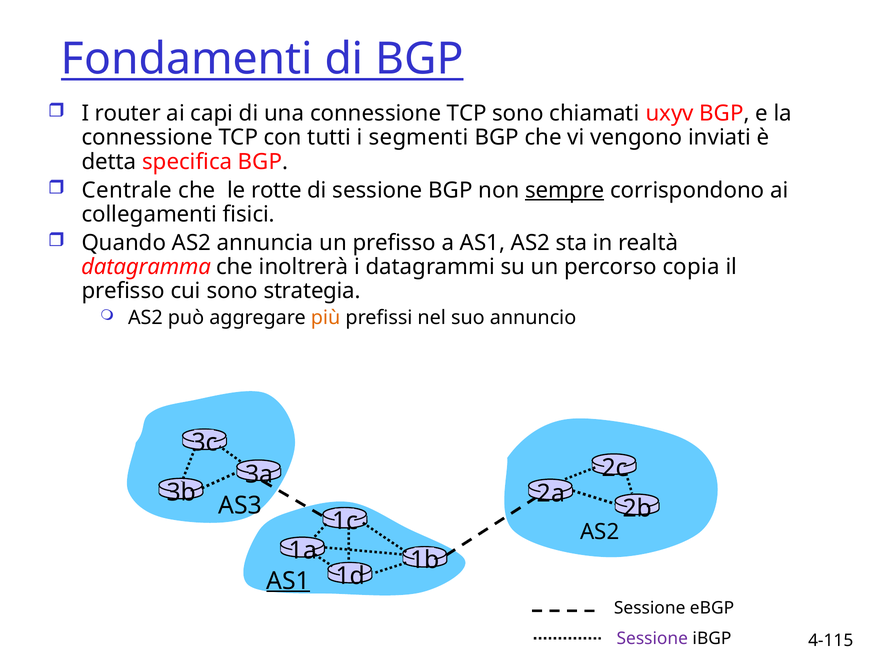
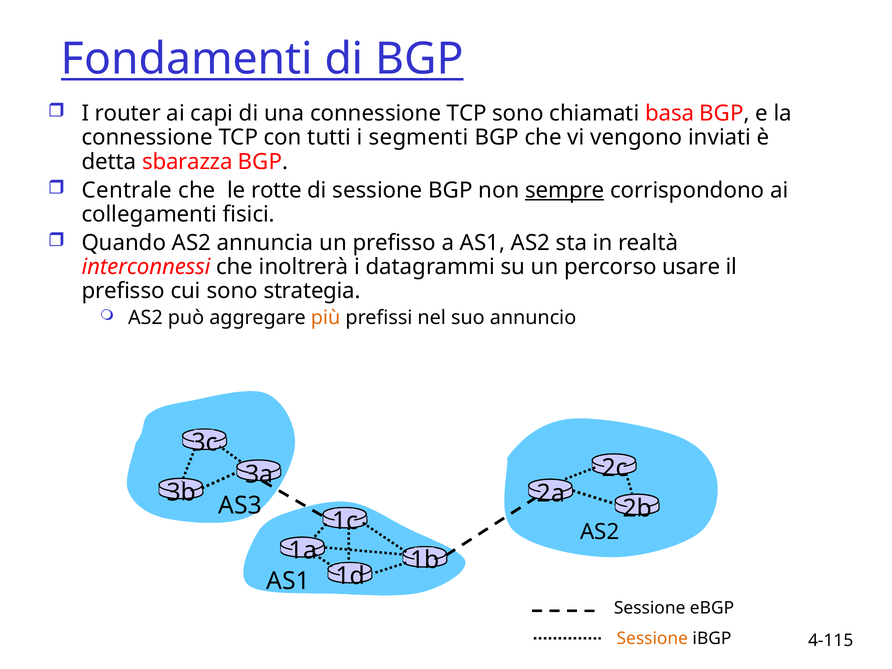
uxyv: uxyv -> basa
specifica: specifica -> sbarazza
datagramma: datagramma -> interconnessi
copia: copia -> usare
AS1 at (288, 581) underline: present -> none
Sessione at (652, 639) colour: purple -> orange
